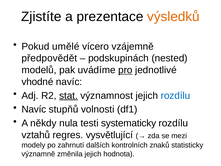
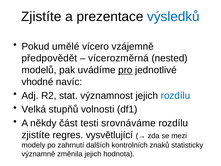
výsledků colour: orange -> blue
podskupinách: podskupinách -> vícerozměrná
stat underline: present -> none
Navíc at (34, 109): Navíc -> Velká
nula: nula -> část
systematicky: systematicky -> srovnáváme
vztahů at (36, 135): vztahů -> zjistíte
